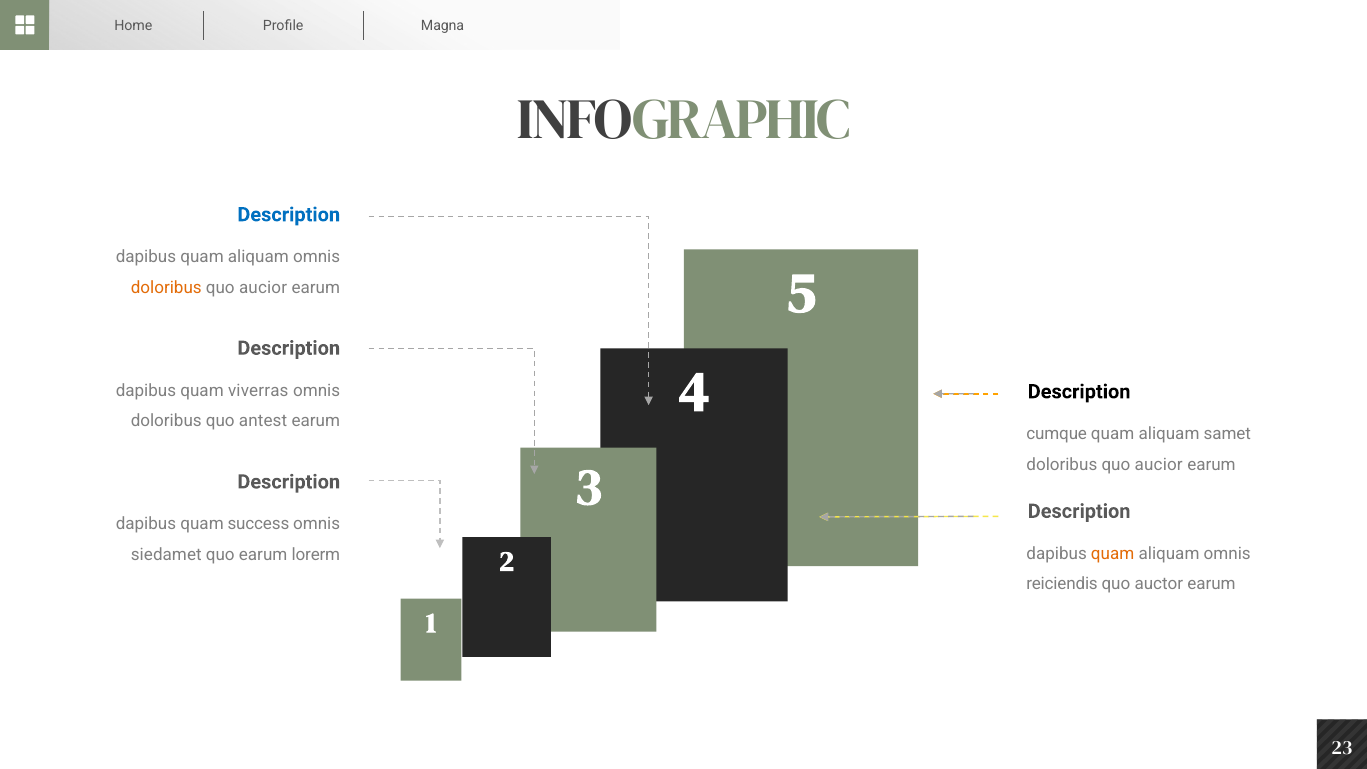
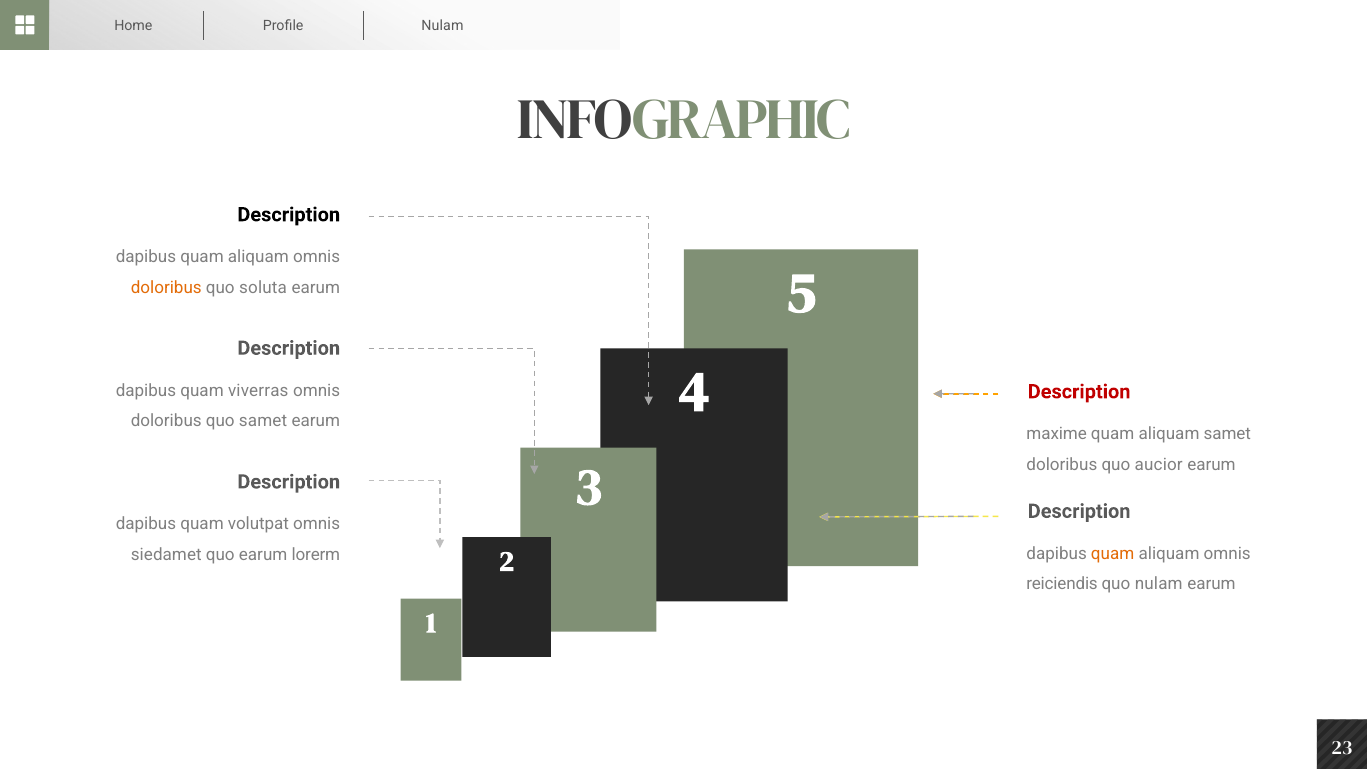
Profile Magna: Magna -> Nulam
Description at (289, 215) colour: blue -> black
aucior at (263, 288): aucior -> soluta
Description at (1079, 392) colour: black -> red
quo antest: antest -> samet
cumque: cumque -> maxime
success: success -> volutpat
quo auctor: auctor -> nulam
